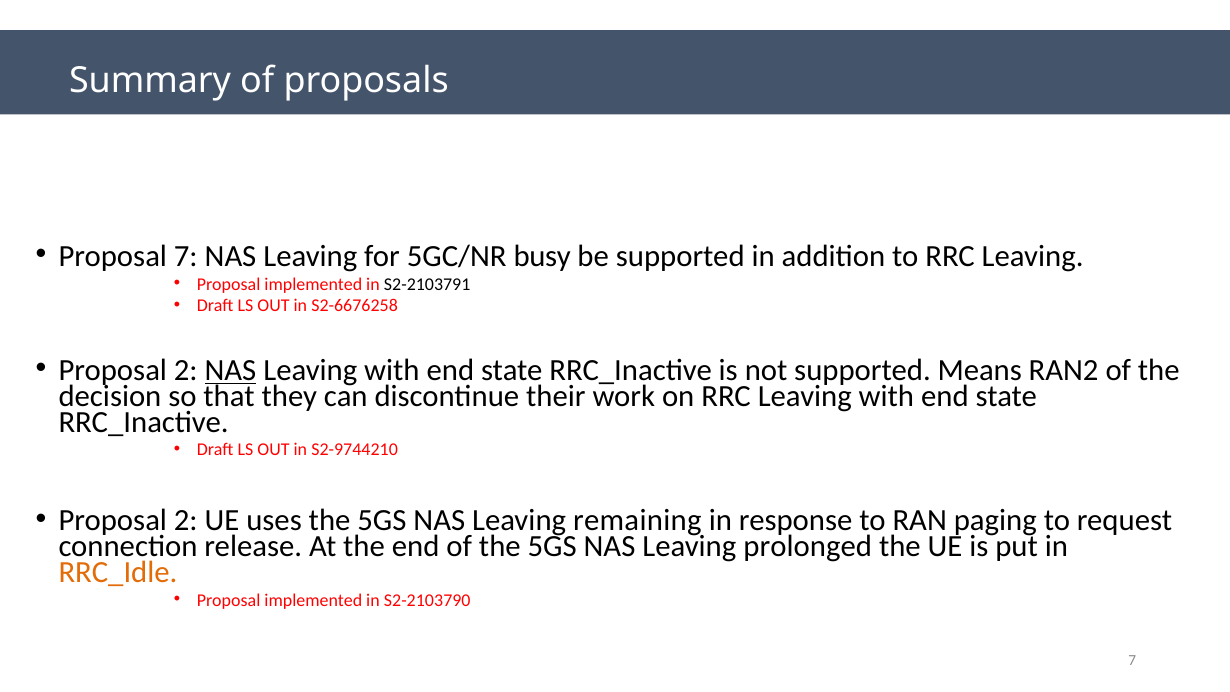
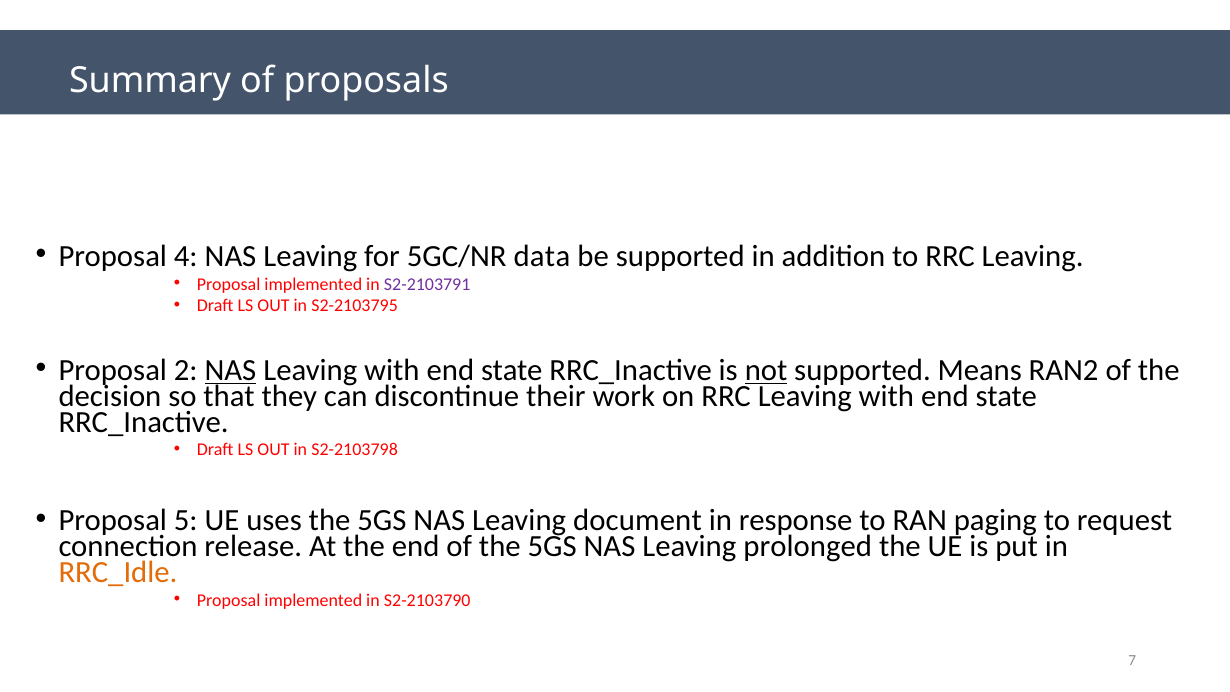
Proposal 7: 7 -> 4
busy: busy -> data
S2-2103791 colour: black -> purple
S2-6676258: S2-6676258 -> S2-2103795
not underline: none -> present
S2-9744210: S2-9744210 -> S2-2103798
2 at (186, 521): 2 -> 5
remaining: remaining -> document
